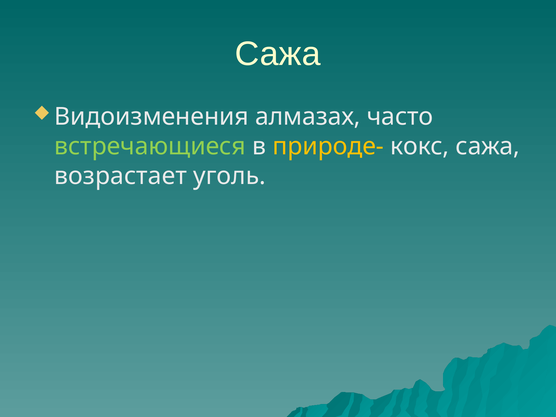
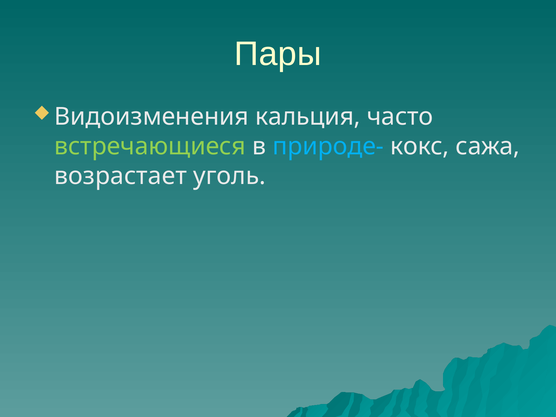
Сажа at (278, 54): Сажа -> Пары
алмазах: алмазах -> кальция
природе- colour: yellow -> light blue
